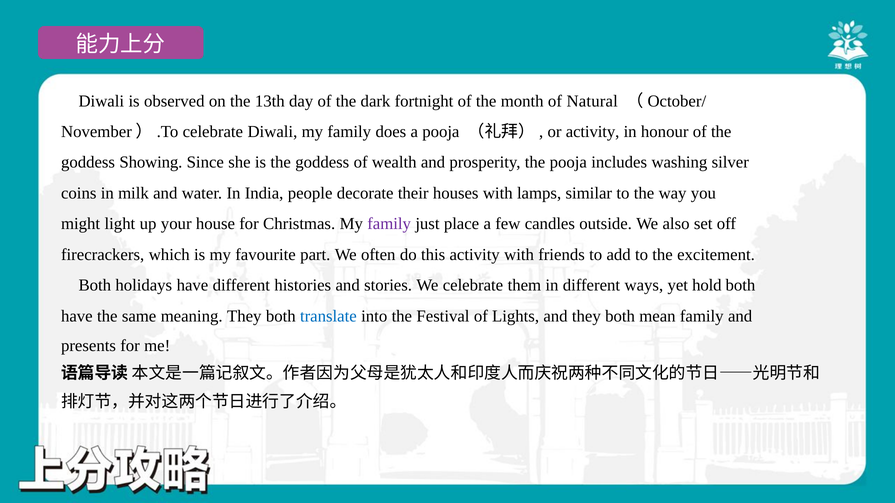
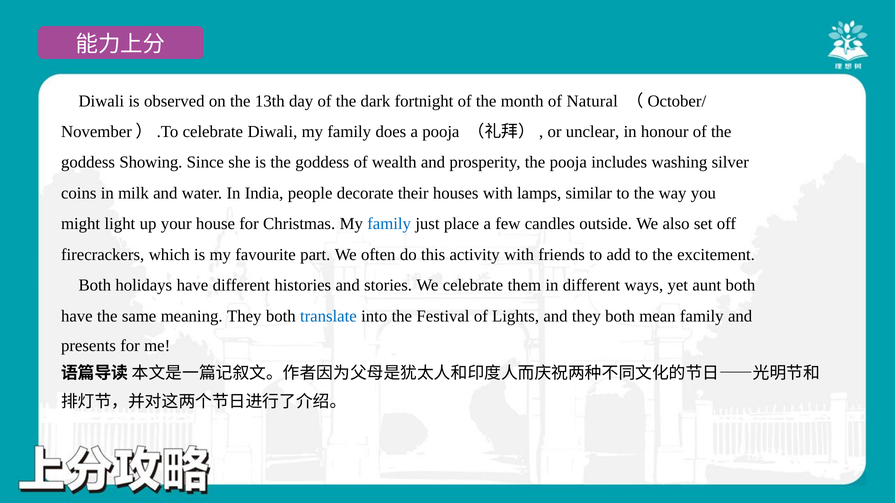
or activity: activity -> unclear
family at (389, 224) colour: purple -> blue
hold: hold -> aunt
